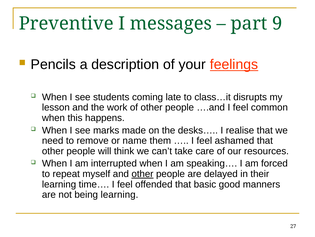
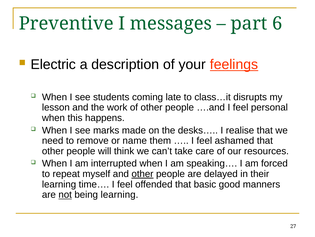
9: 9 -> 6
Pencils: Pencils -> Electric
common: common -> personal
not underline: none -> present
